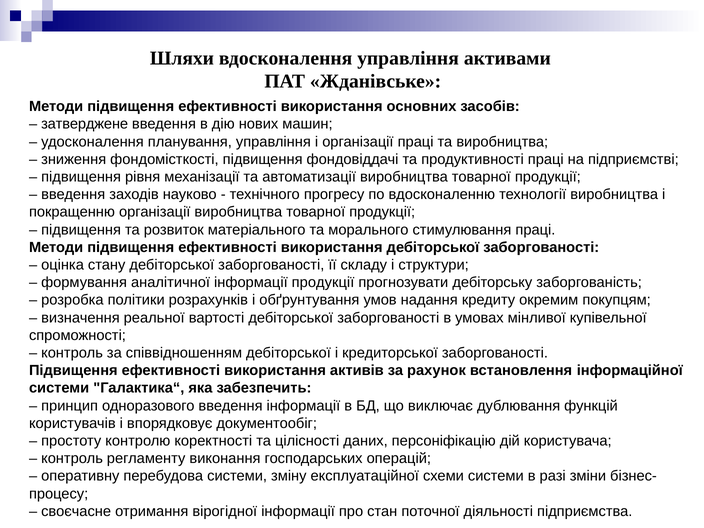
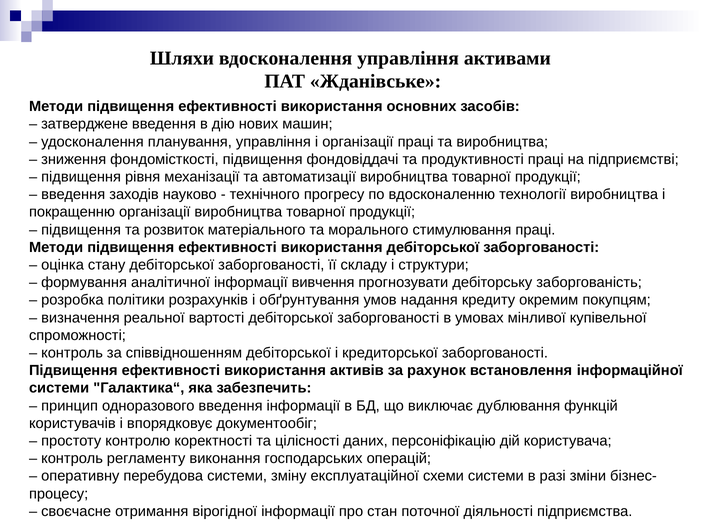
інформації продукції: продукції -> вивчення
